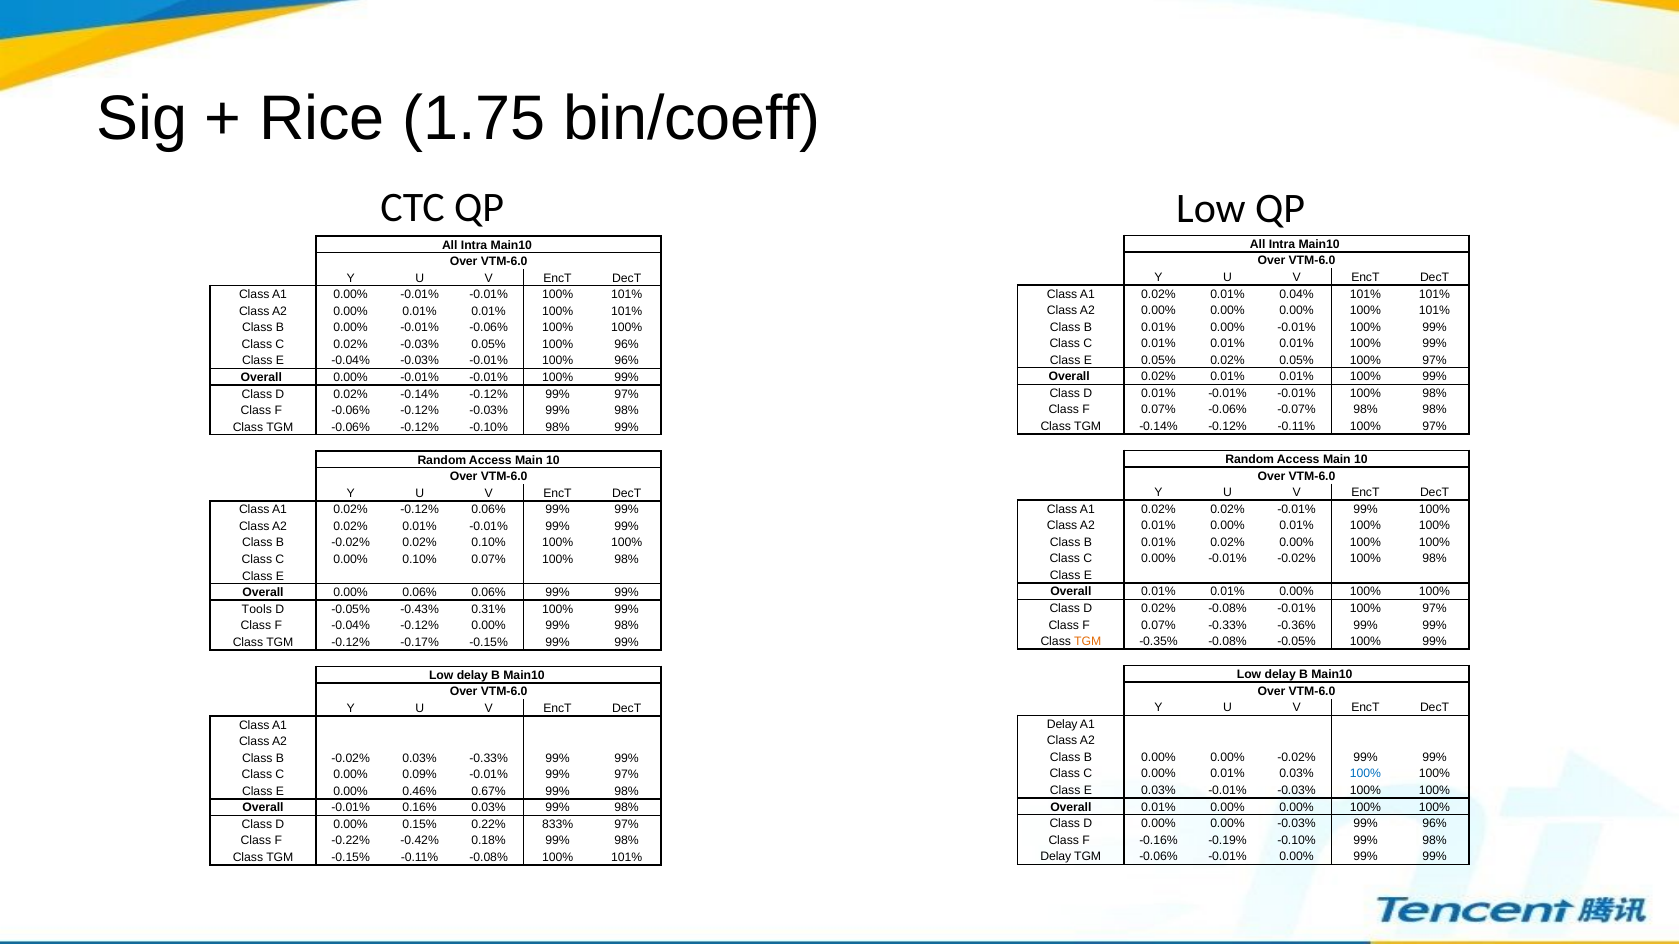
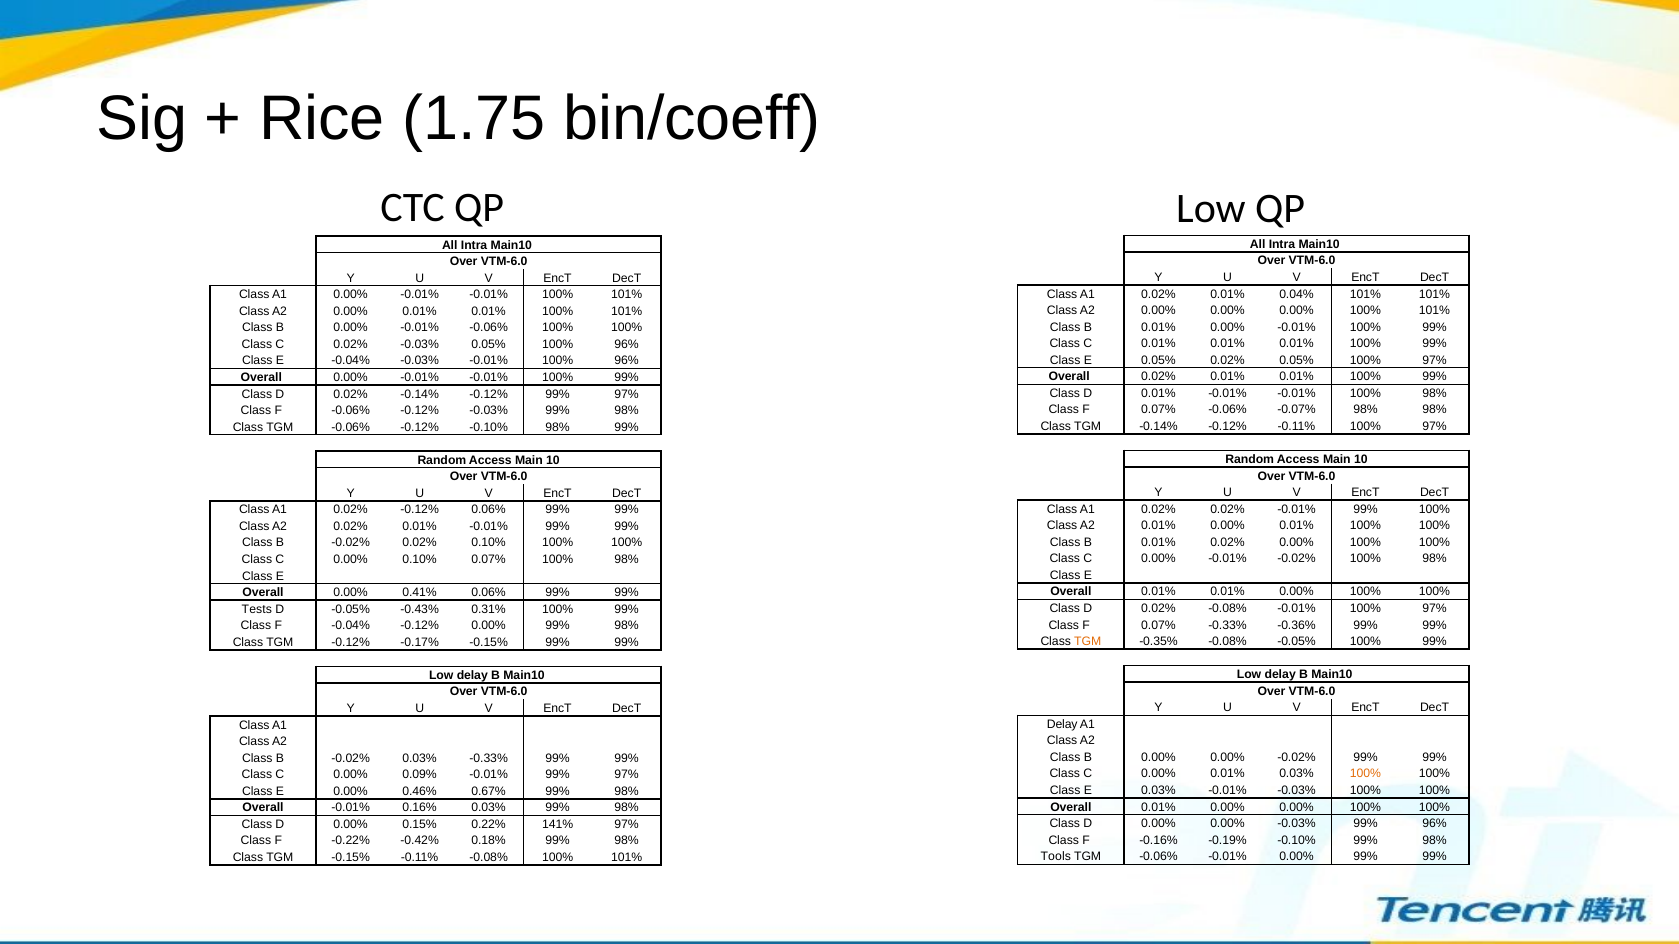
0.00% 0.06%: 0.06% -> 0.41%
Tools: Tools -> Tests
100% at (1366, 774) colour: blue -> orange
833%: 833% -> 141%
Delay at (1056, 857): Delay -> Tools
